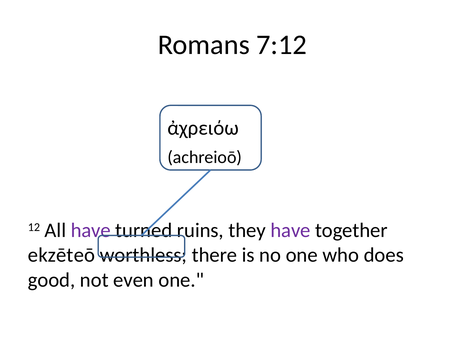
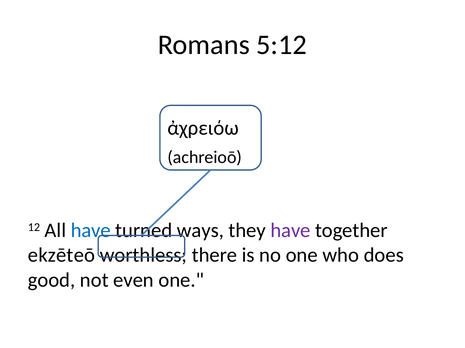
7:12: 7:12 -> 5:12
have at (91, 231) colour: purple -> blue
ruins: ruins -> ways
